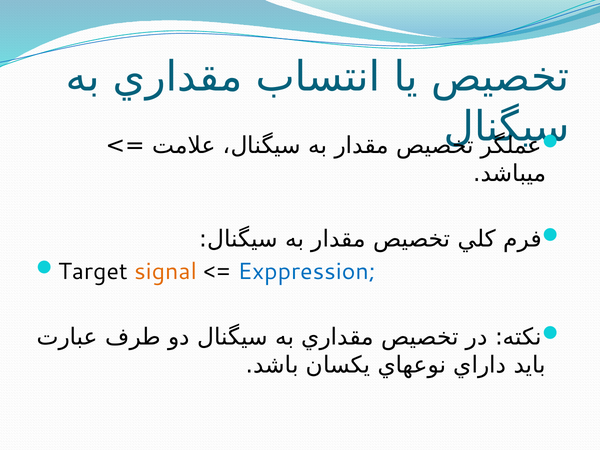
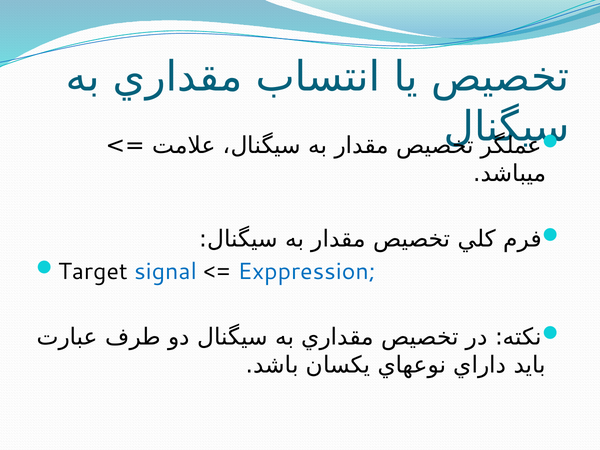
signal colour: orange -> blue
